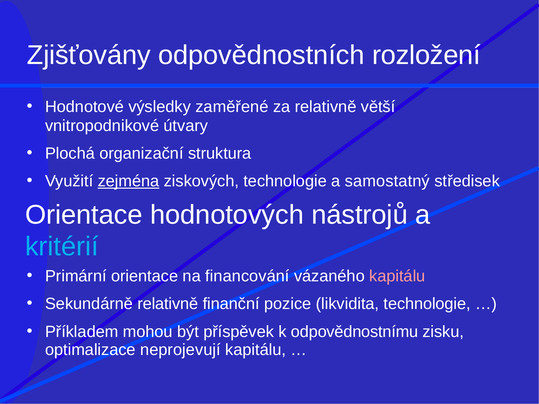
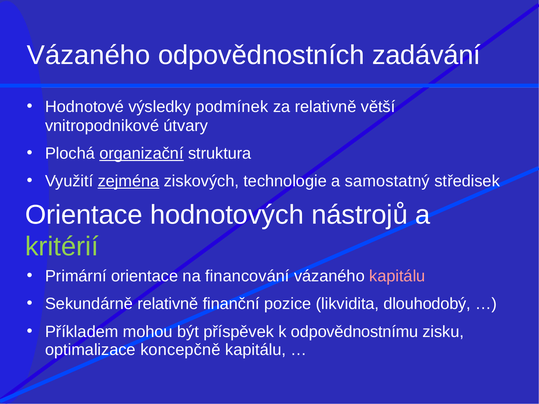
Zjišťovány at (89, 55): Zjišťovány -> Vázaného
rozložení: rozložení -> zadávání
zaměřené: zaměřené -> podmínek
organizační underline: none -> present
kritérií colour: light blue -> light green
likvidita technologie: technologie -> dlouhodobý
neprojevují: neprojevují -> koncepčně
